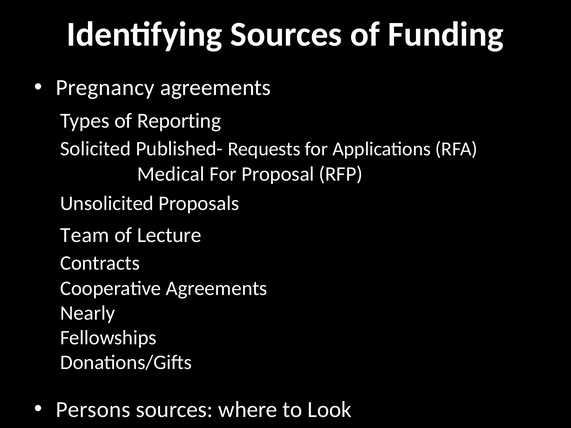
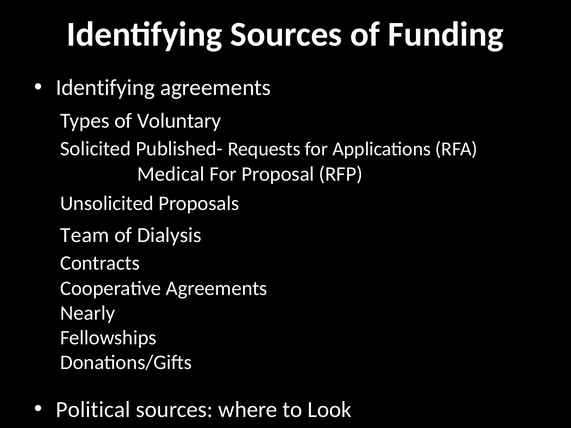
Pregnancy at (105, 88): Pregnancy -> Identifying
Reporting: Reporting -> Voluntary
Lecture: Lecture -> Dialysis
Persons: Persons -> Political
